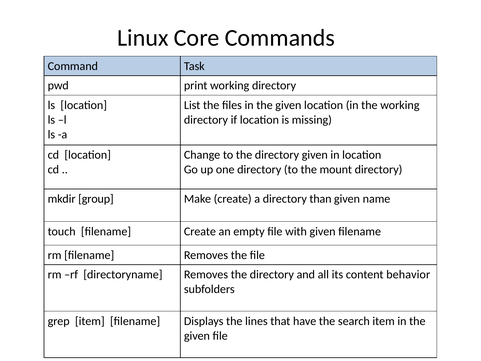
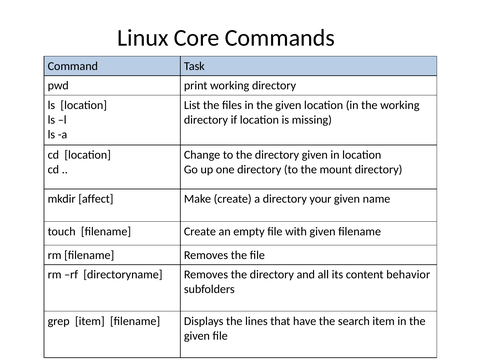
group: group -> affect
than: than -> your
